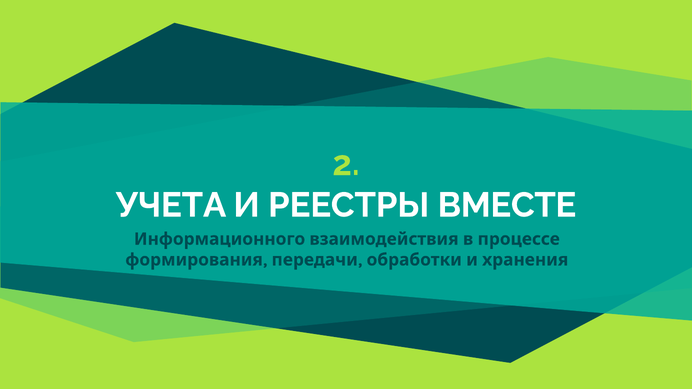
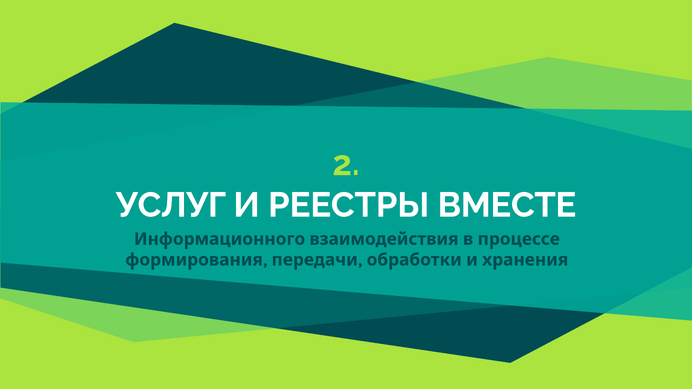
УЧЕТА: УЧЕТА -> УСЛУГ
